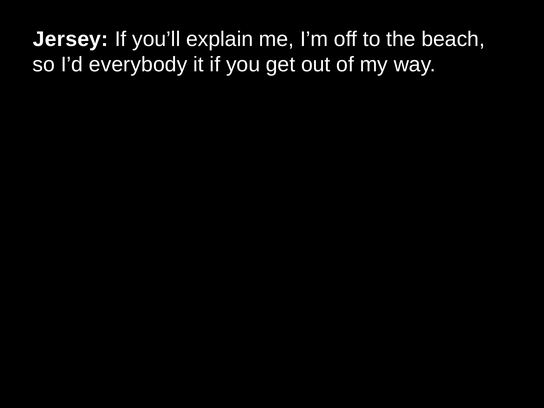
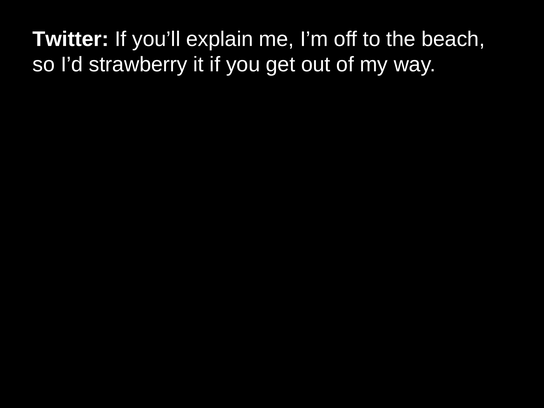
Jersey: Jersey -> Twitter
everybody: everybody -> strawberry
